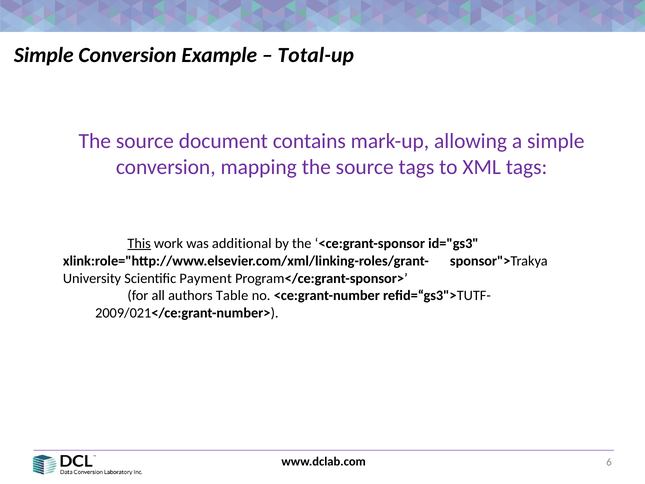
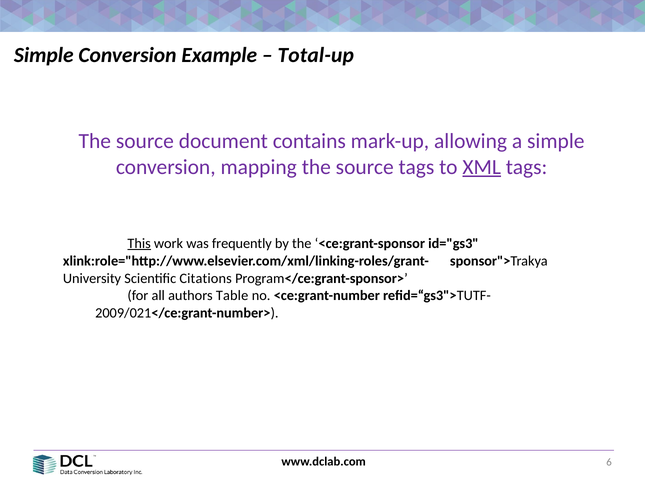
XML underline: none -> present
additional: additional -> frequently
Payment: Payment -> Citations
